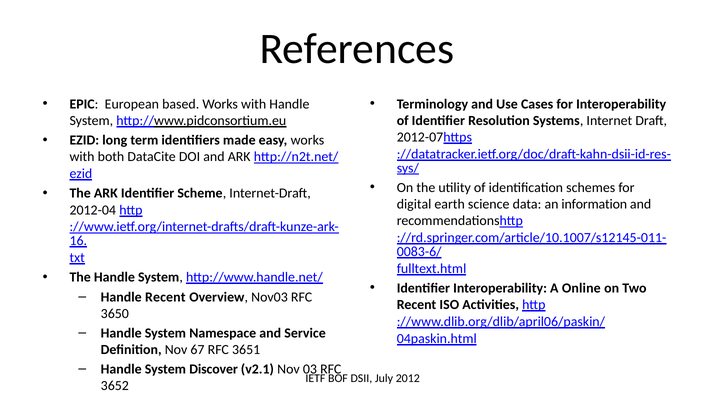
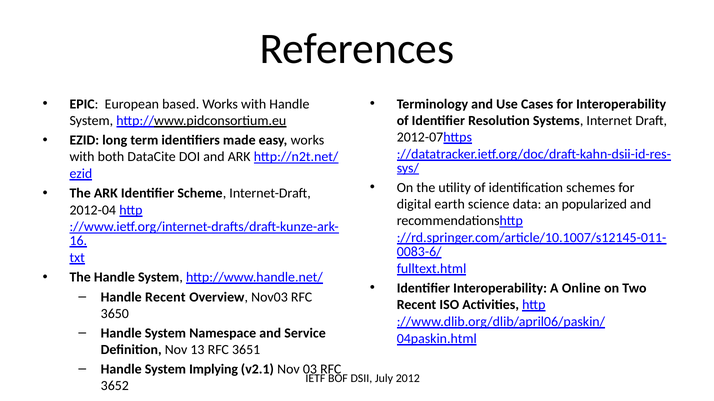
information: information -> popularized
67: 67 -> 13
Discover: Discover -> Implying
